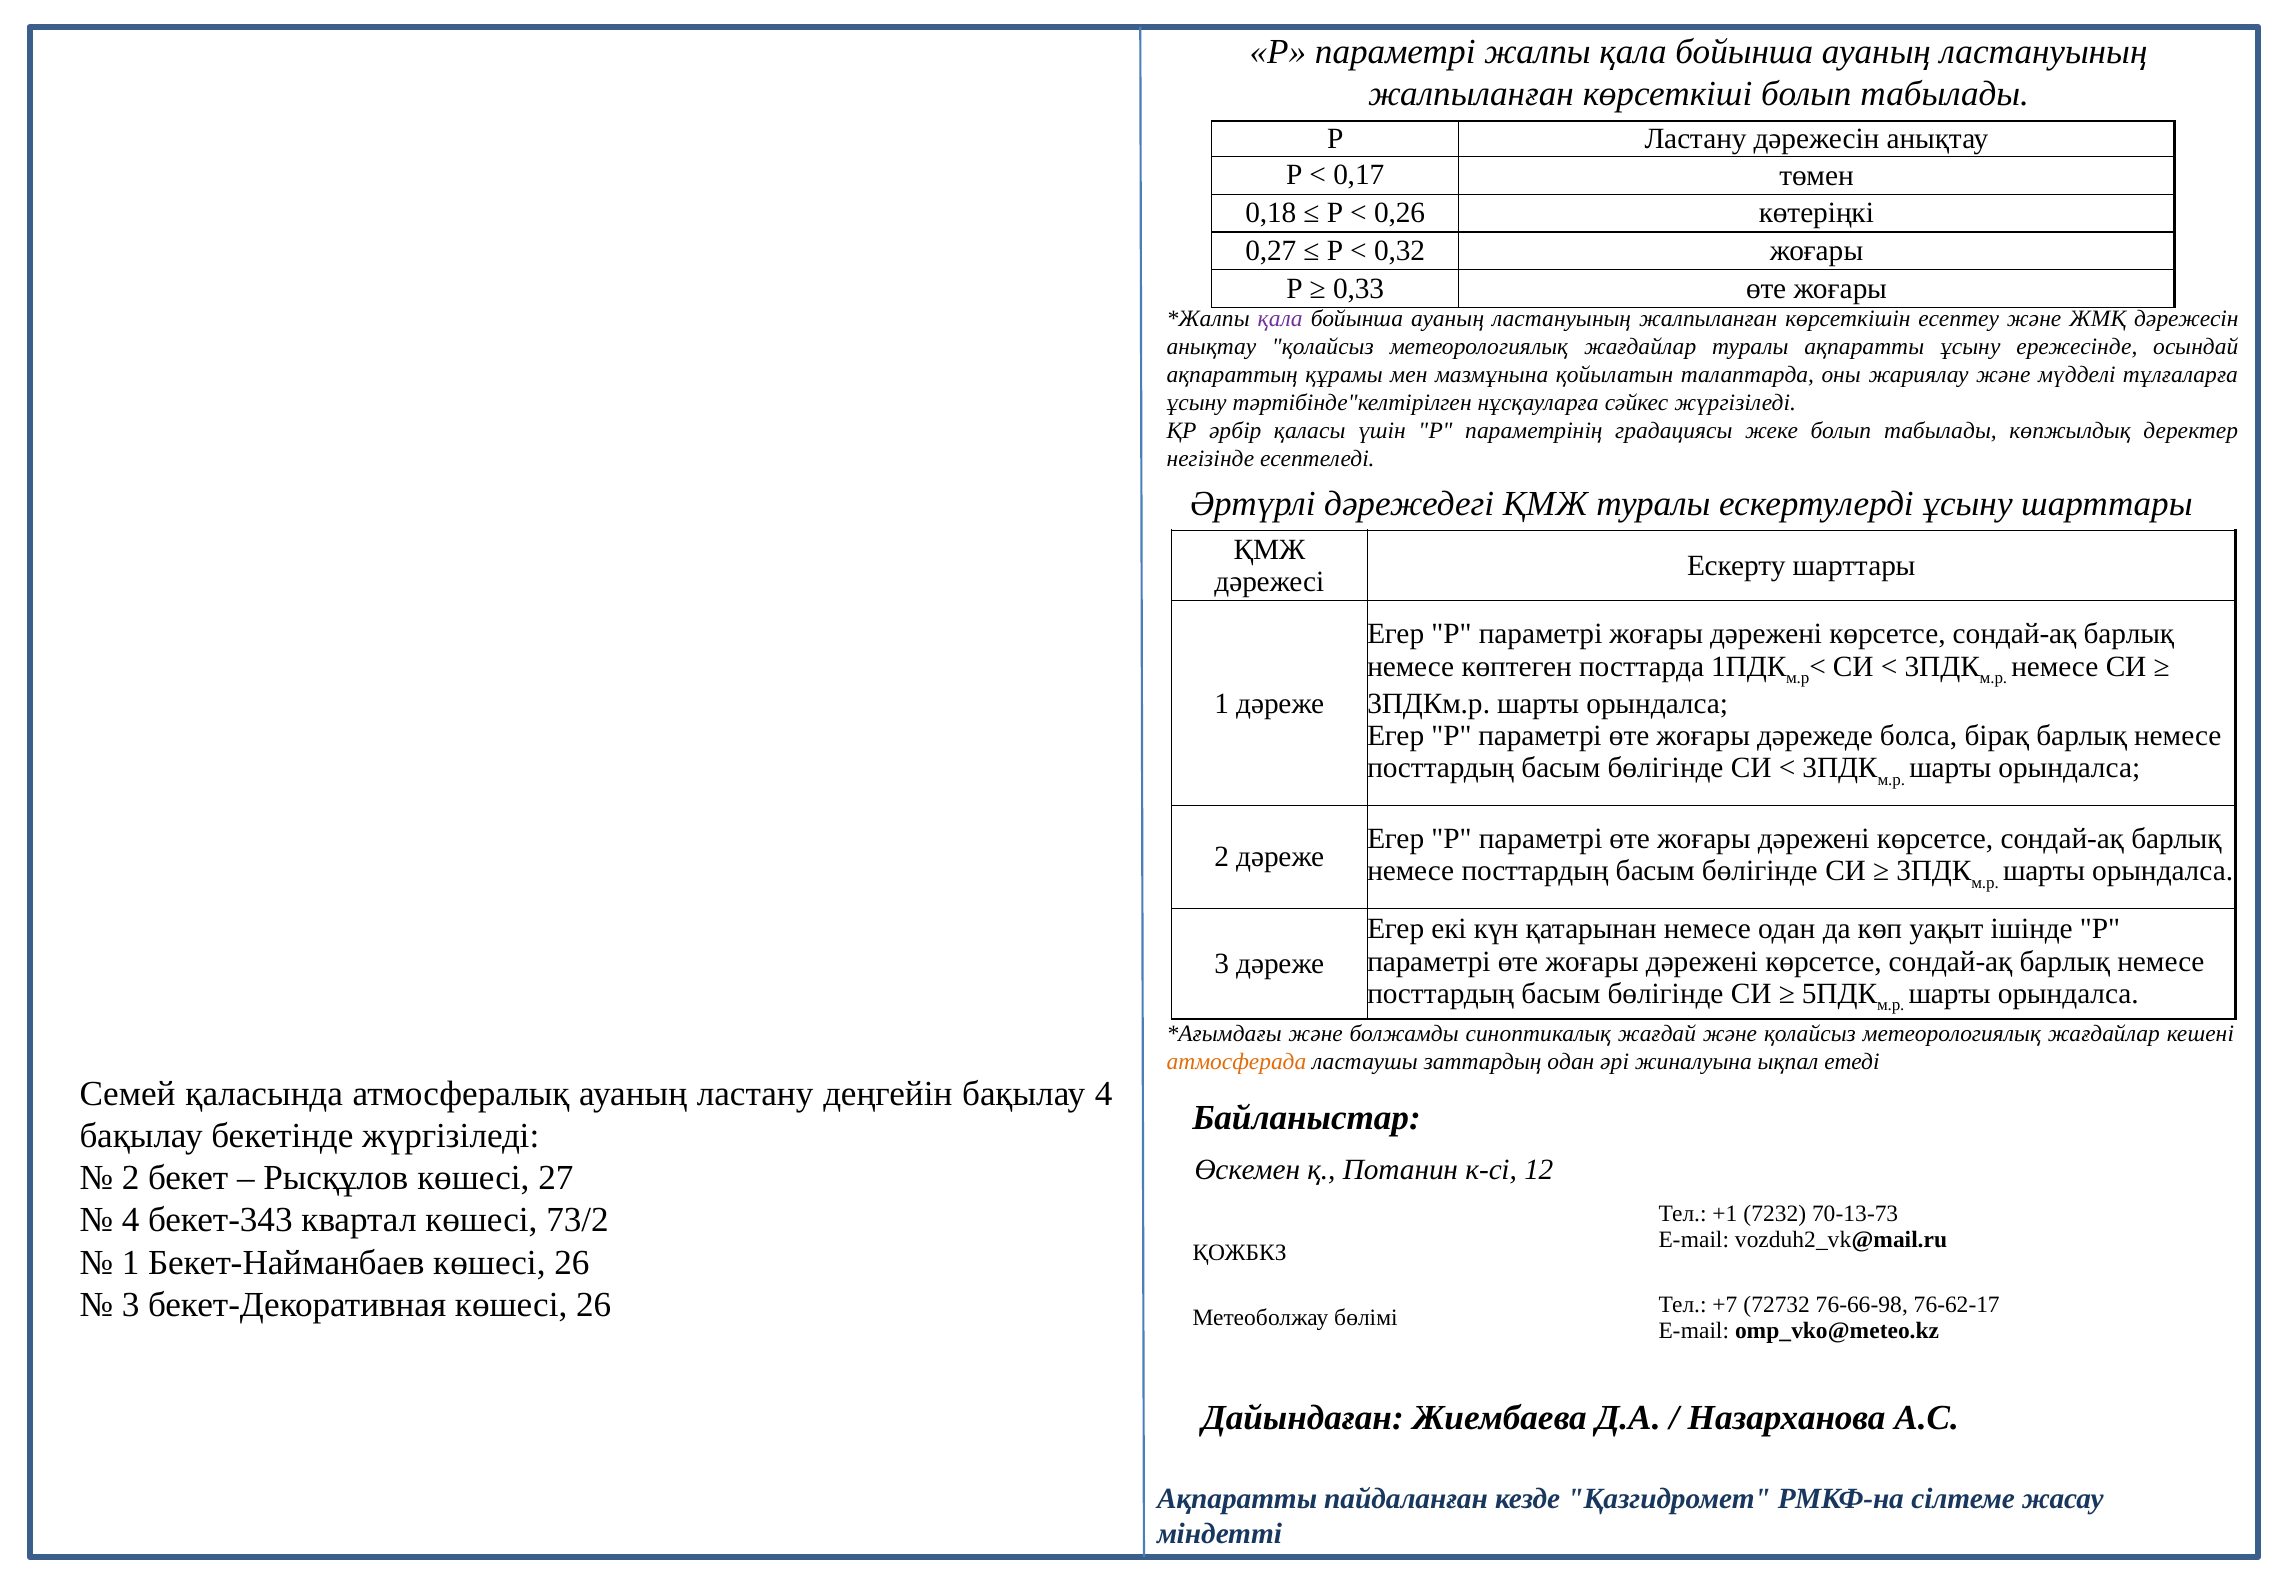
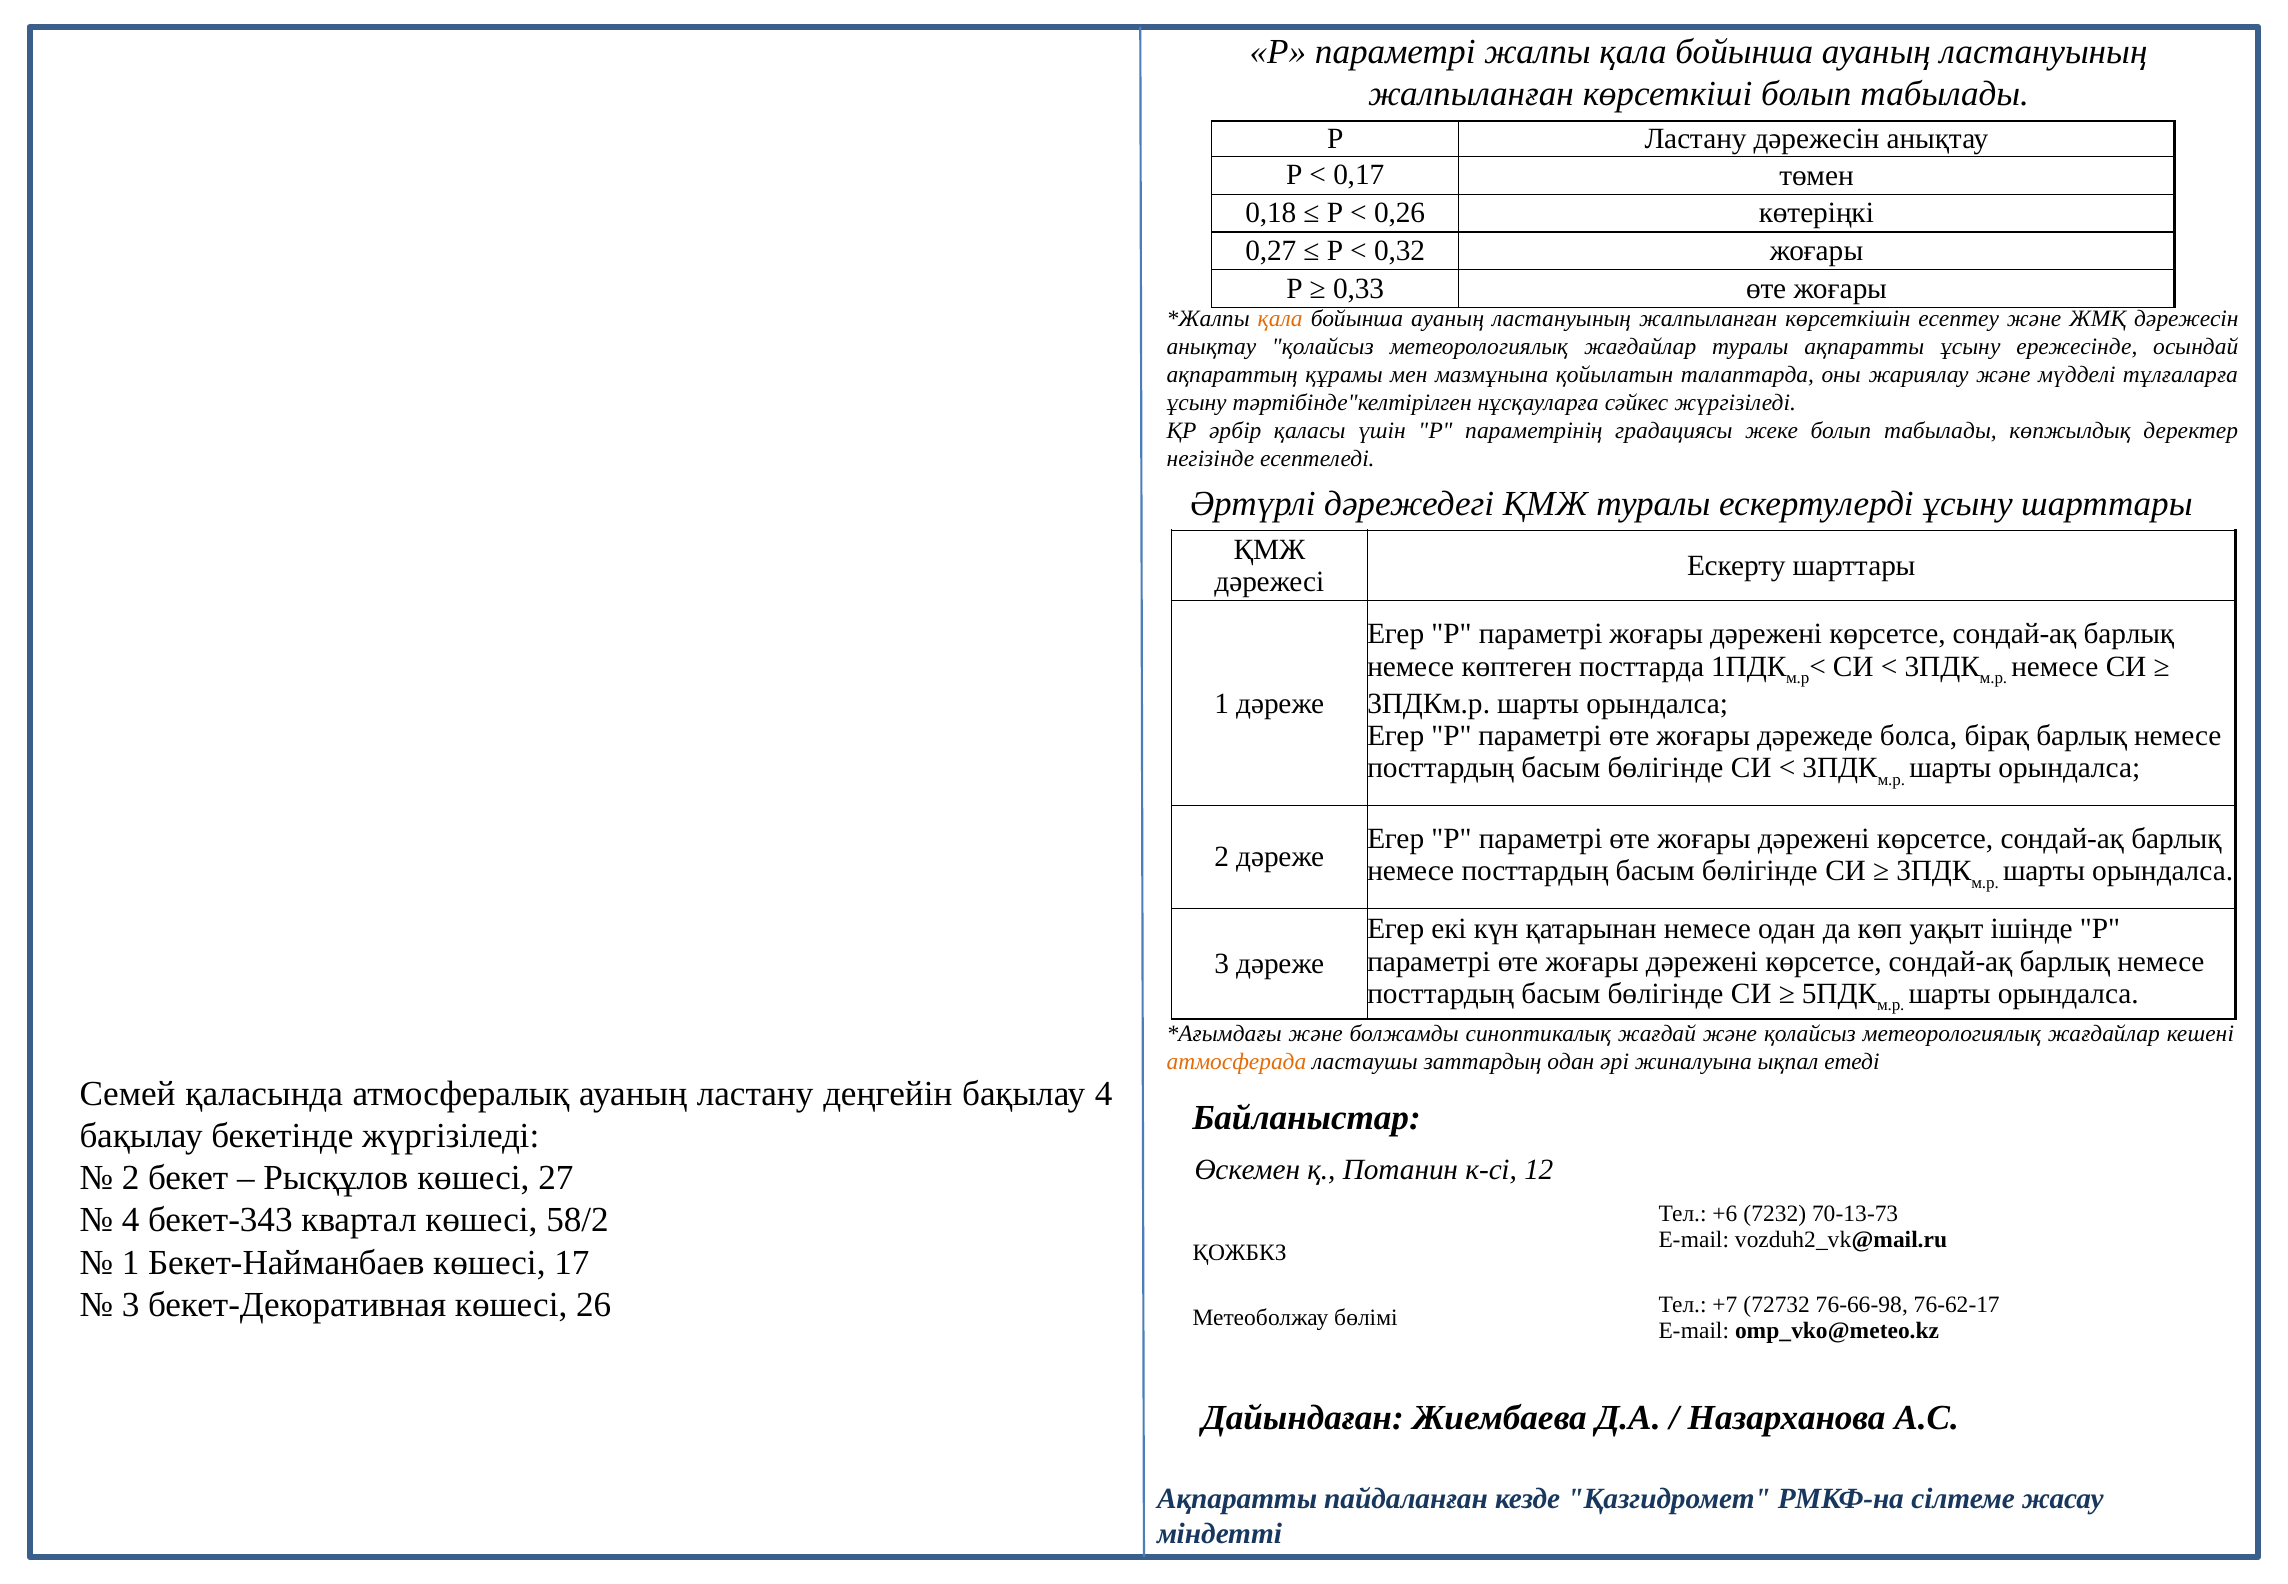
қала at (1280, 318) colour: purple -> orange
+1: +1 -> +6
73/2: 73/2 -> 58/2
Бекет-Найманбаев көшесі 26: 26 -> 17
